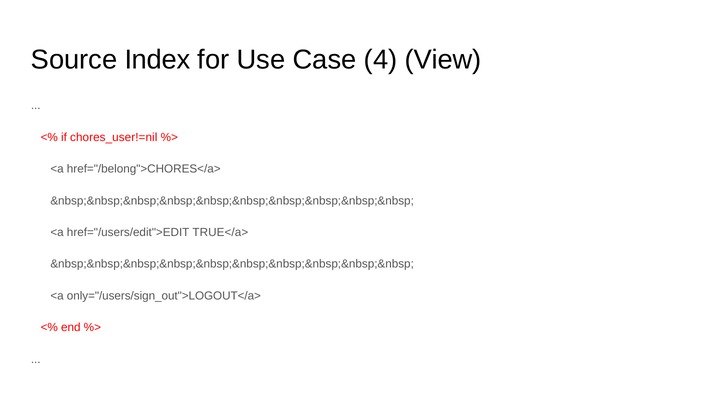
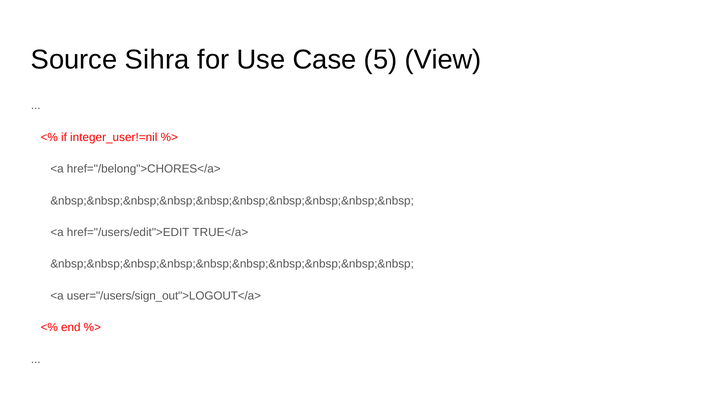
Index: Index -> Sihra
4: 4 -> 5
chores_user!=nil: chores_user!=nil -> integer_user!=nil
only="/users/sign_out">LOGOUT</a>: only="/users/sign_out">LOGOUT</a> -> user="/users/sign_out">LOGOUT</a>
